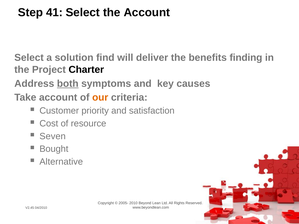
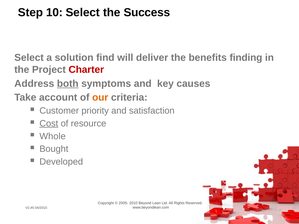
41: 41 -> 10
the Account: Account -> Success
Charter colour: black -> red
Cost underline: none -> present
Seven: Seven -> Whole
Alternative: Alternative -> Developed
